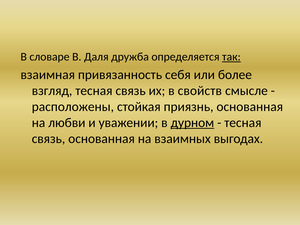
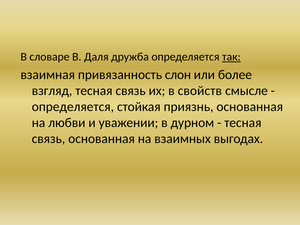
себя: себя -> слон
расположены at (73, 107): расположены -> определяется
дурном underline: present -> none
